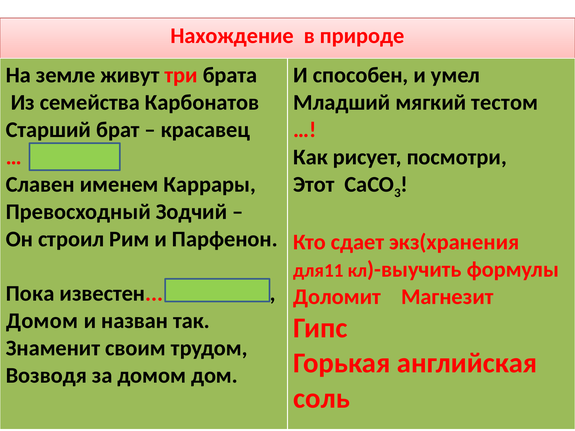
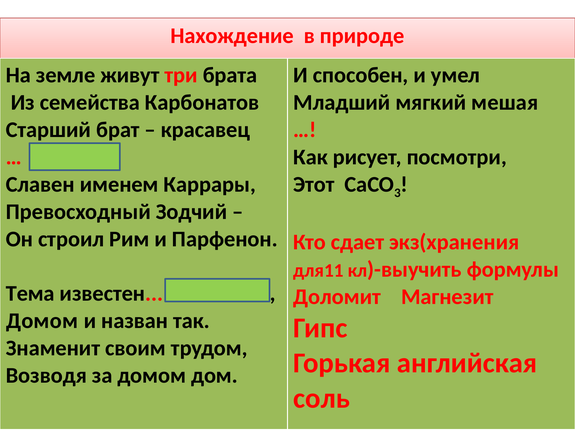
тестом: тестом -> мешая
Пока: Пока -> Тема
